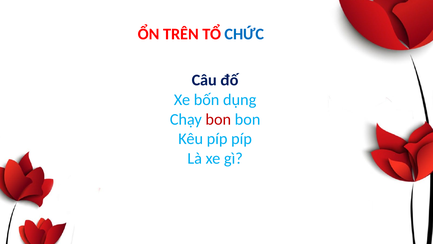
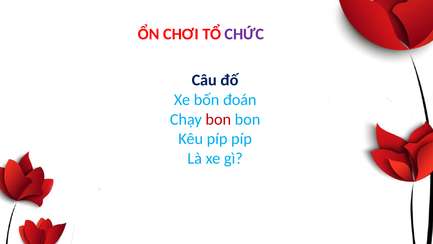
TRÊN: TRÊN -> CHƠI
CHỨC colour: blue -> purple
dụng: dụng -> đoán
